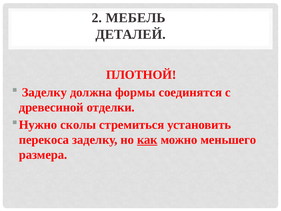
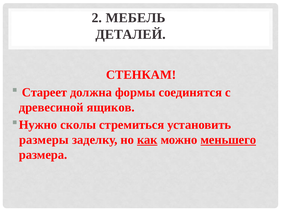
ПЛОТНОЙ: ПЛОТНОЙ -> СТЕНКАМ
Заделку at (44, 92): Заделку -> Стареет
отделки: отделки -> ящиков
перекоса: перекоса -> размеры
меньшего underline: none -> present
